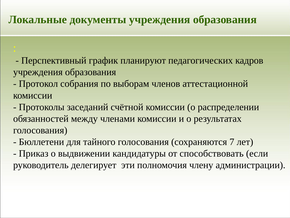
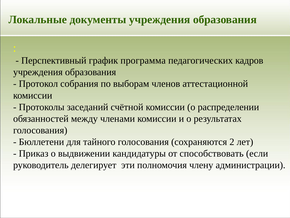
планируют: планируют -> программа
7: 7 -> 2
